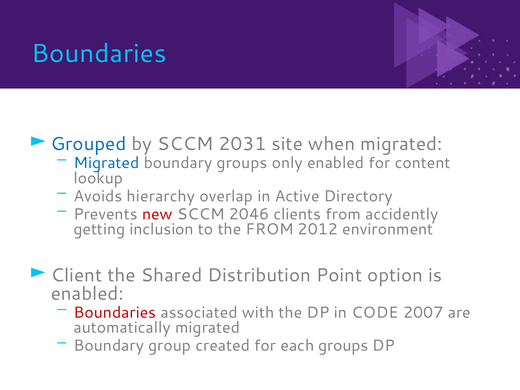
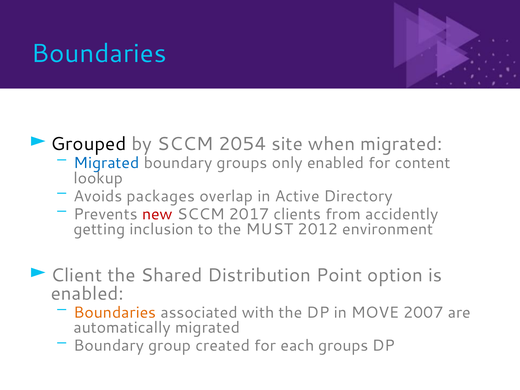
Grouped colour: blue -> black
2031: 2031 -> 2054
hierarchy: hierarchy -> packages
2046: 2046 -> 2017
the FROM: FROM -> MUST
Boundaries at (115, 312) colour: red -> orange
CODE: CODE -> MOVE
